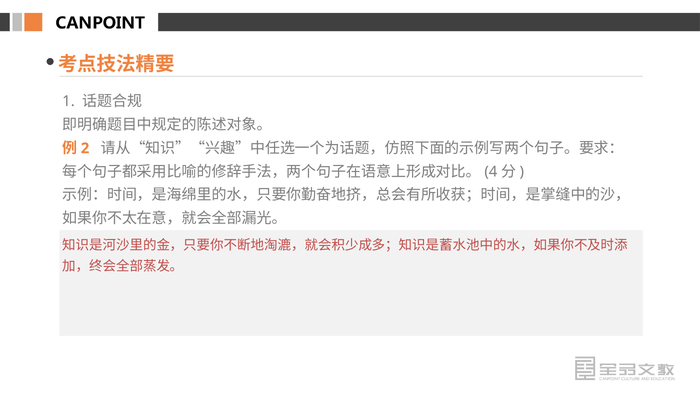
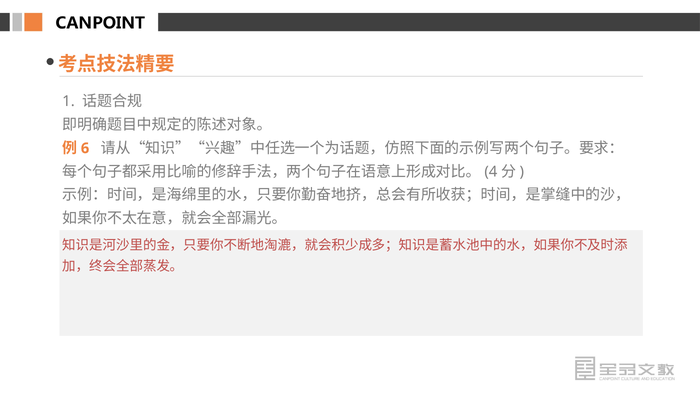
2: 2 -> 6
